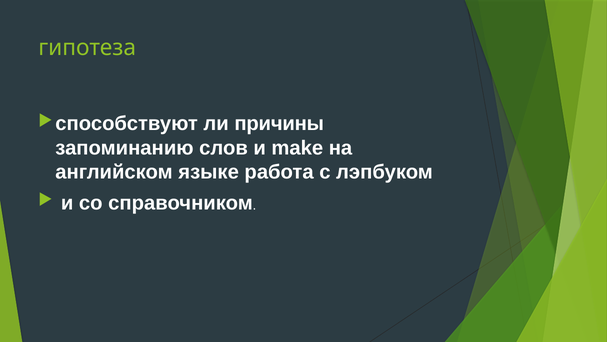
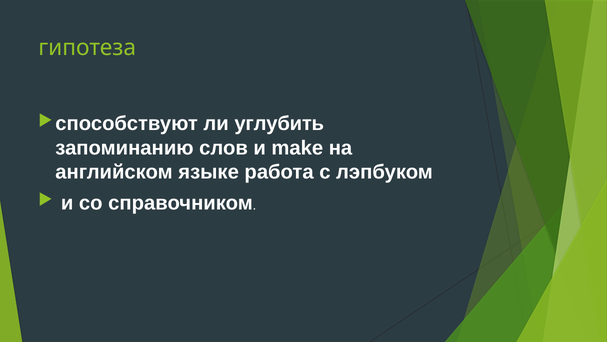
причины: причины -> углубить
